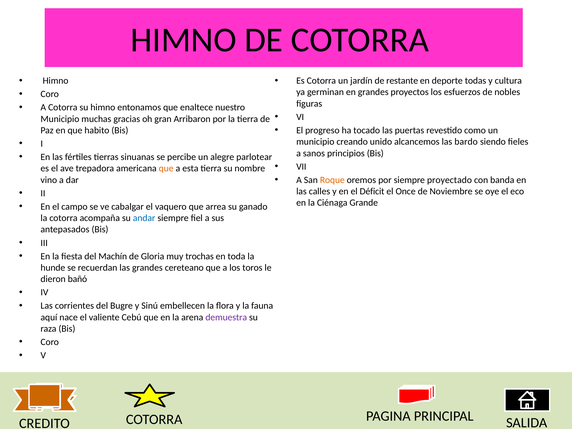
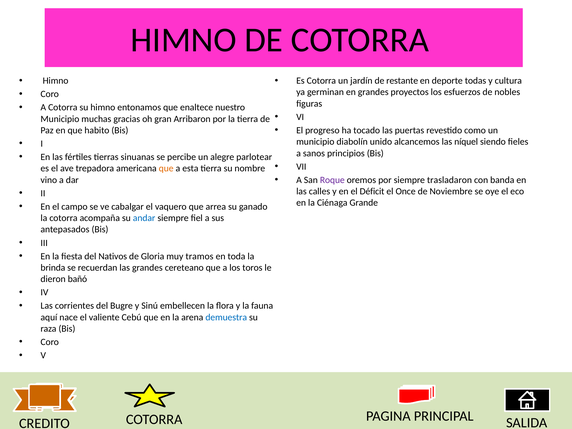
creando: creando -> diabolín
bardo: bardo -> níquel
Roque colour: orange -> purple
proyectado: proyectado -> trasladaron
Machín: Machín -> Nativos
trochas: trochas -> tramos
hunde: hunde -> brinda
demuestra colour: purple -> blue
